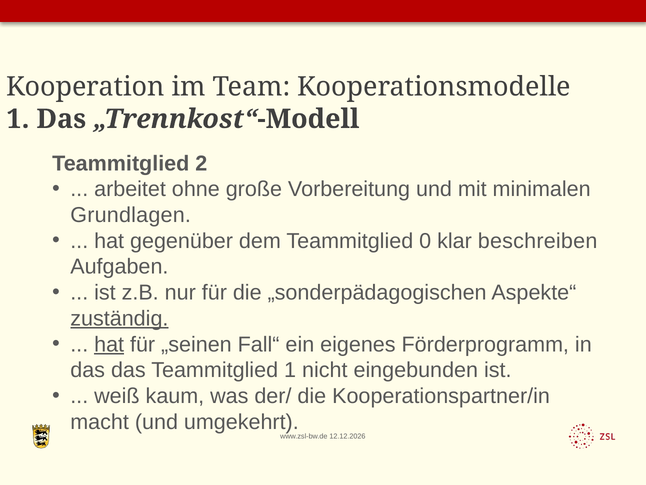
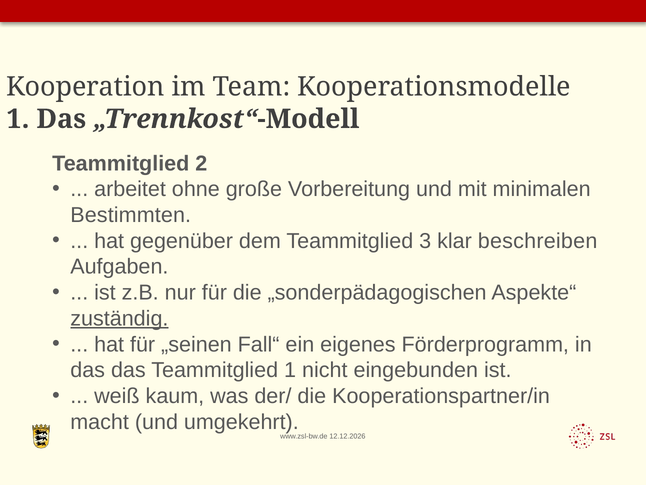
Grundlagen: Grundlagen -> Bestimmten
0: 0 -> 3
hat at (109, 344) underline: present -> none
